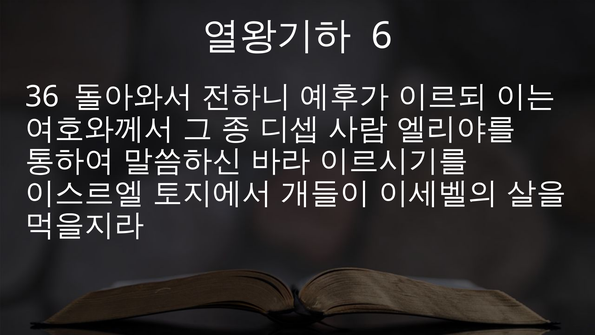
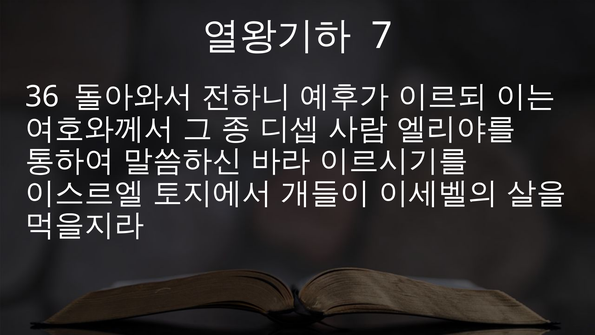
6: 6 -> 7
